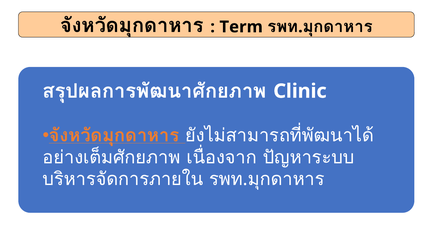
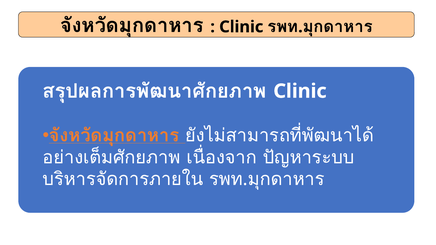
Term at (241, 27): Term -> Clinic
